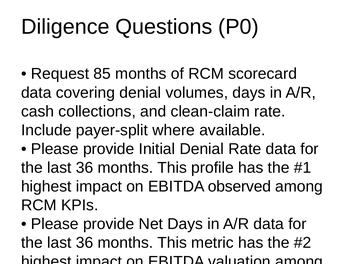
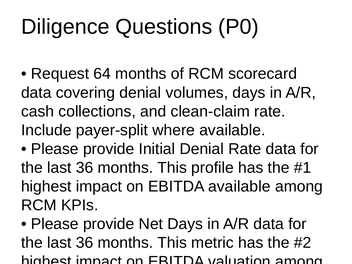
85: 85 -> 64
EBITDA observed: observed -> available
